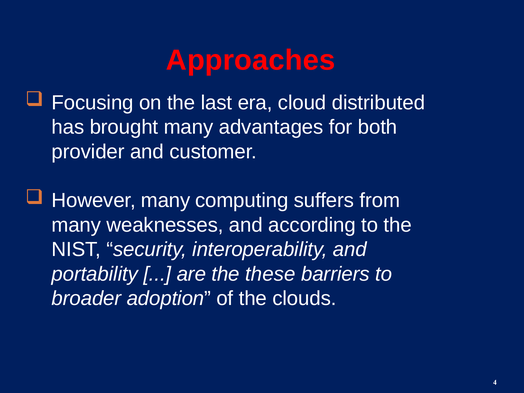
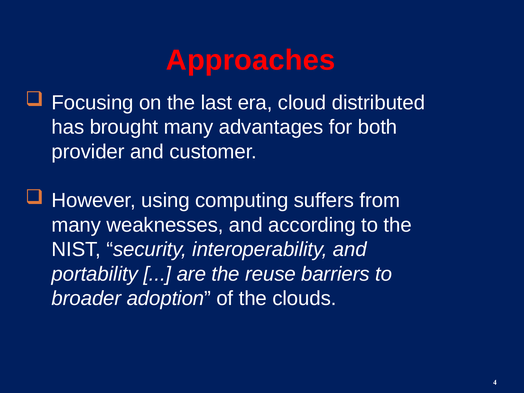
However many: many -> using
these: these -> reuse
